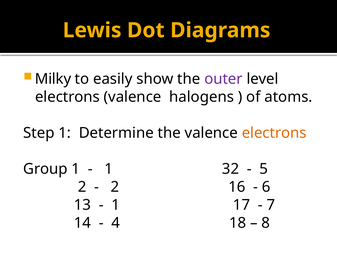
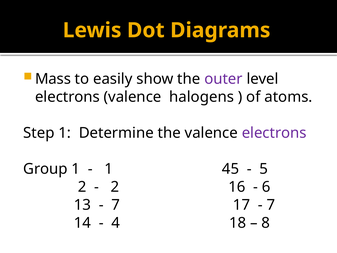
Milky: Milky -> Mass
electrons at (274, 133) colour: orange -> purple
32: 32 -> 45
1 at (116, 205): 1 -> 7
